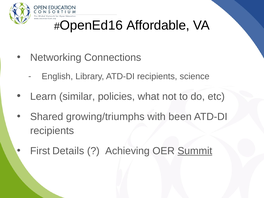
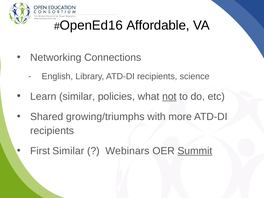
not underline: none -> present
been: been -> more
First Details: Details -> Similar
Achieving: Achieving -> Webinars
